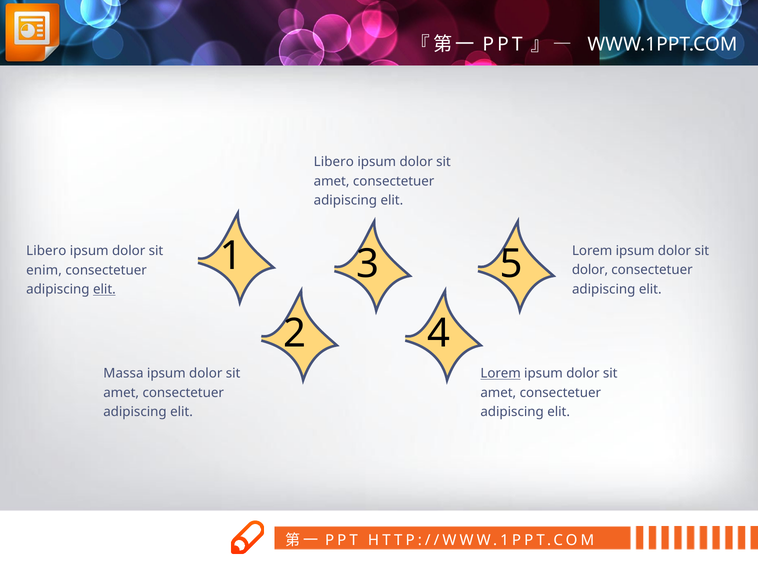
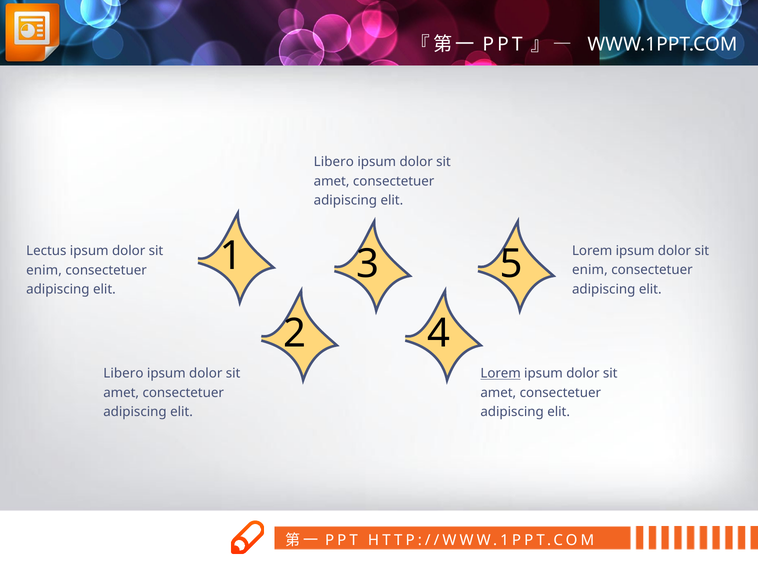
Libero at (46, 251): Libero -> Lectus
dolor at (590, 270): dolor -> enim
elit at (104, 289) underline: present -> none
Massa at (123, 373): Massa -> Libero
